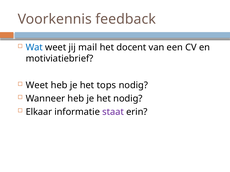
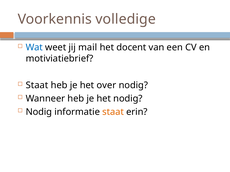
feedback: feedback -> volledige
Weet at (37, 85): Weet -> Staat
tops: tops -> over
Elkaar at (39, 112): Elkaar -> Nodig
staat at (113, 112) colour: purple -> orange
